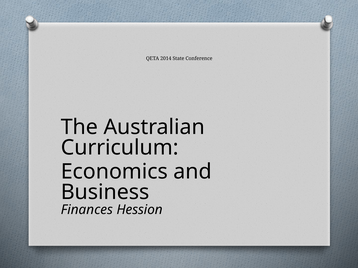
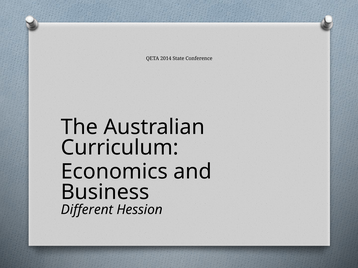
Finances: Finances -> Different
